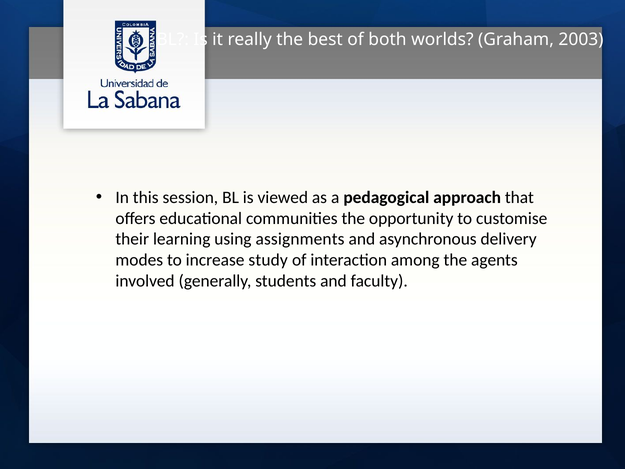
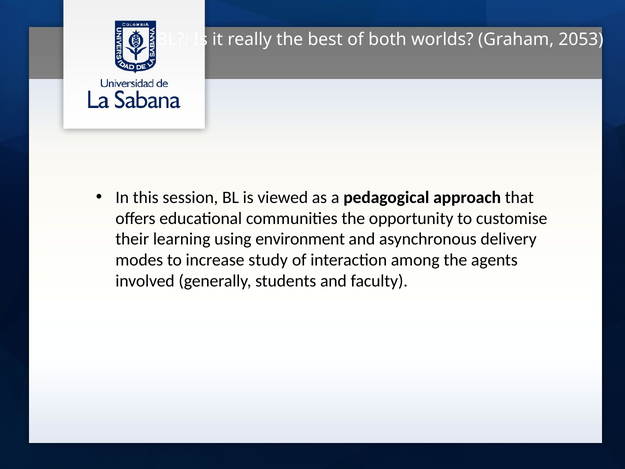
2003: 2003 -> 2053
assignments: assignments -> environment
